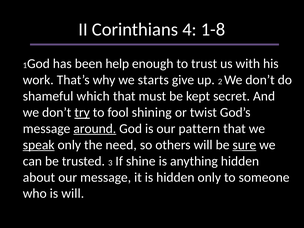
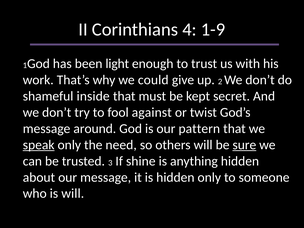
1-8: 1-8 -> 1-9
help: help -> light
starts: starts -> could
which: which -> inside
try underline: present -> none
shining: shining -> against
around underline: present -> none
